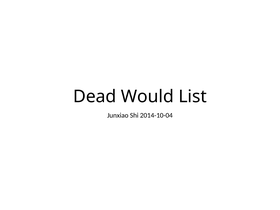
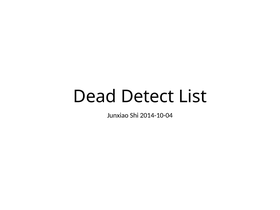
Would: Would -> Detect
